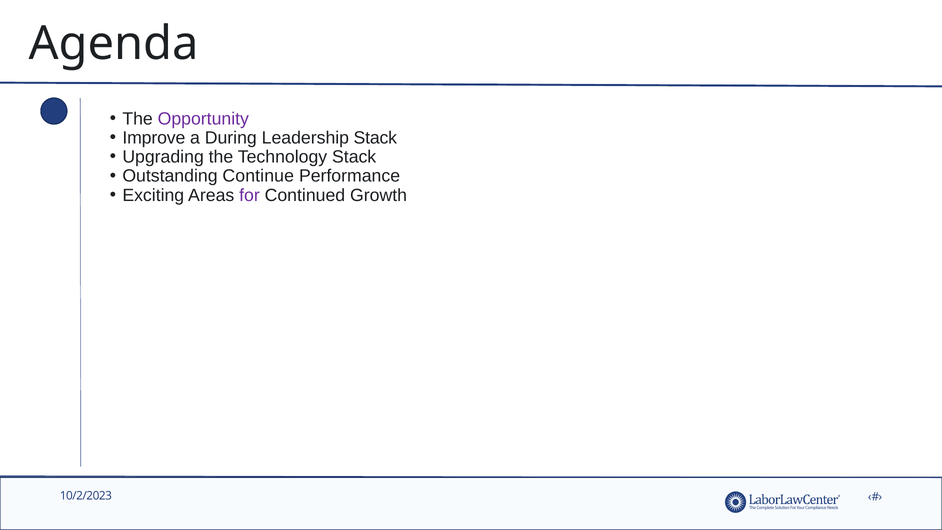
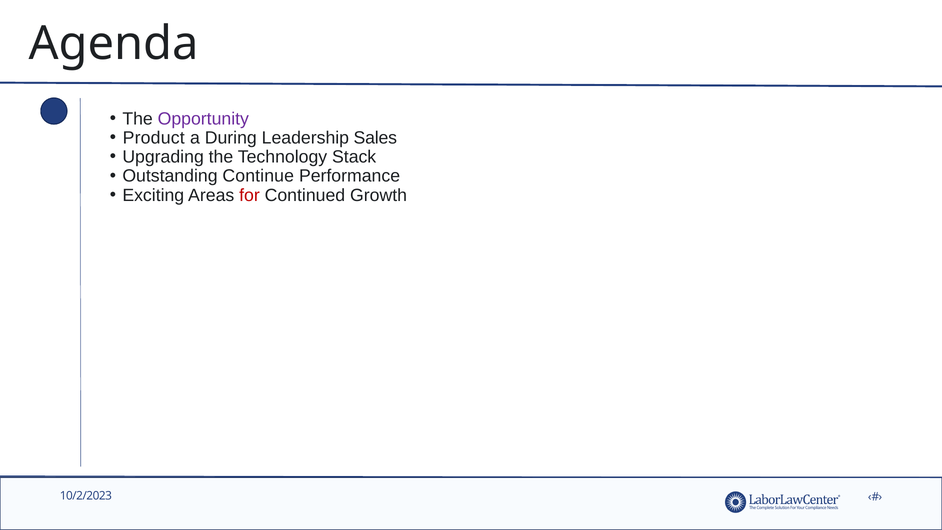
Improve: Improve -> Product
Leadership Stack: Stack -> Sales
for colour: purple -> red
